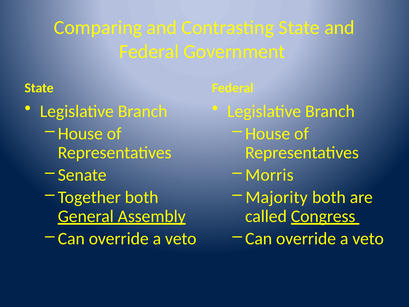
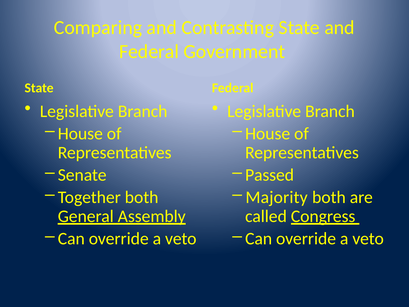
Morris: Morris -> Passed
